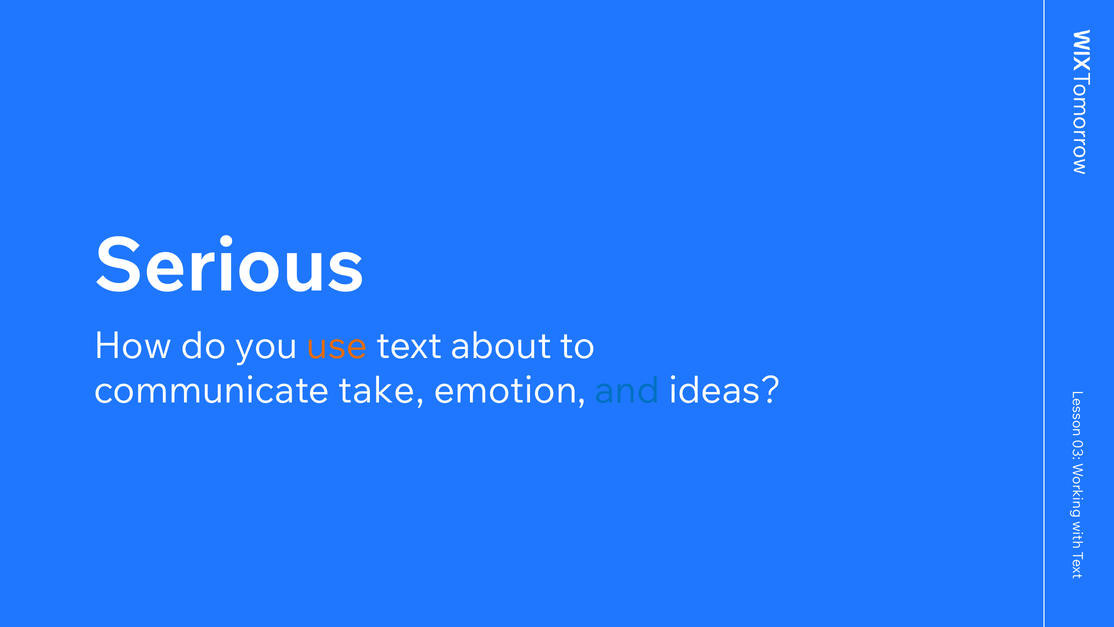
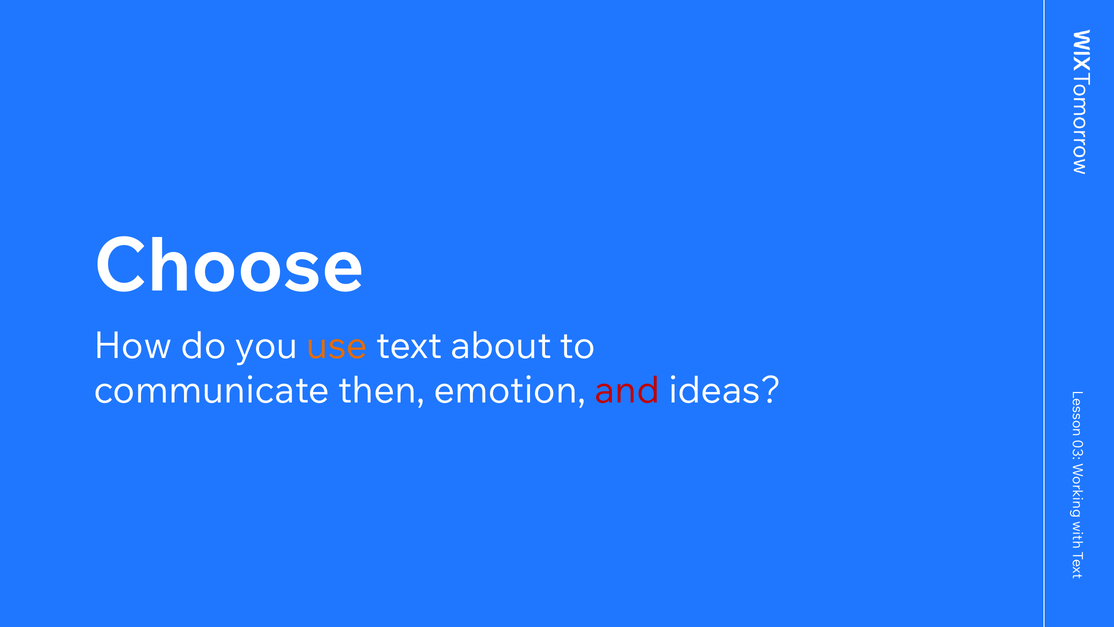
Serious: Serious -> Choose
take: take -> then
and colour: blue -> red
